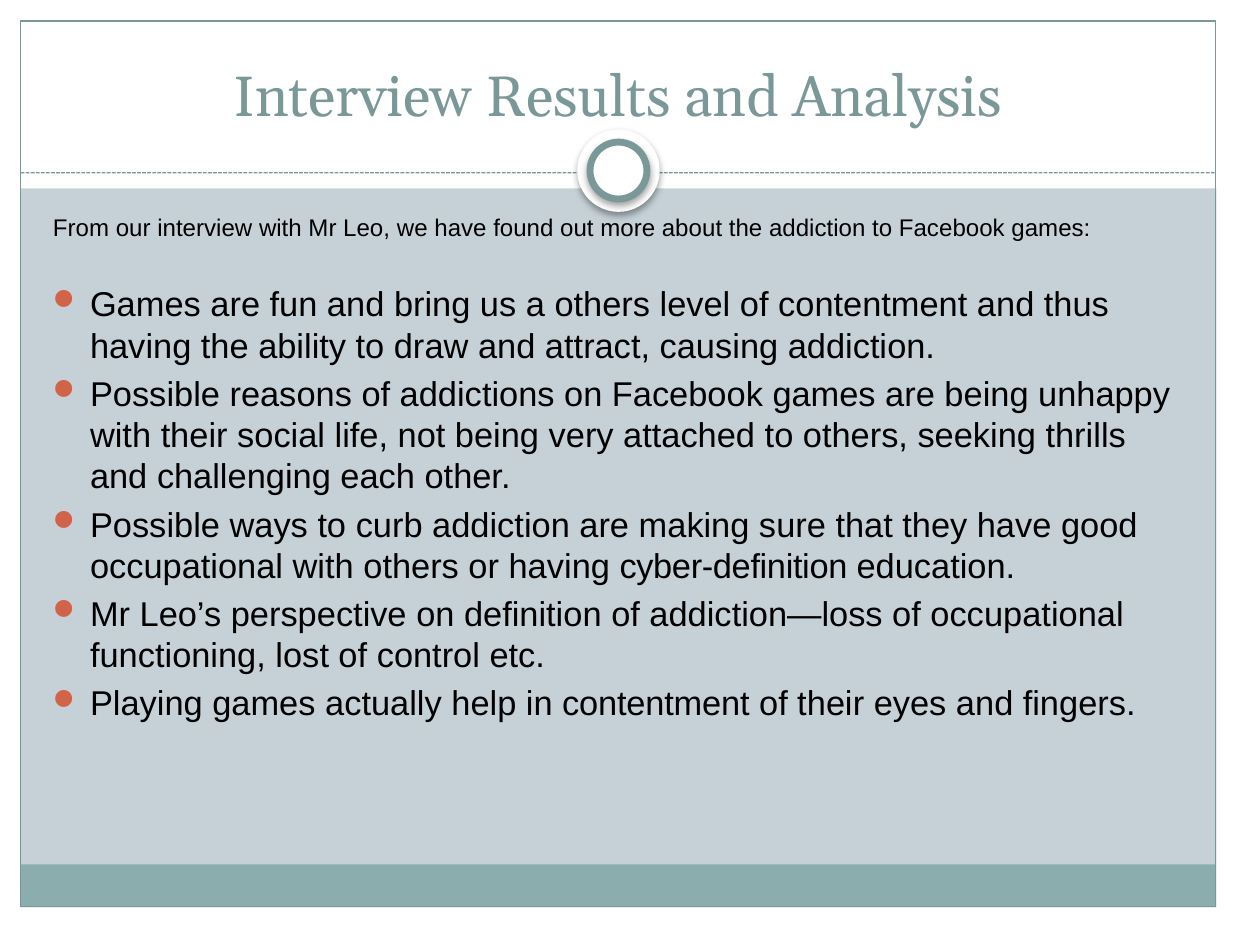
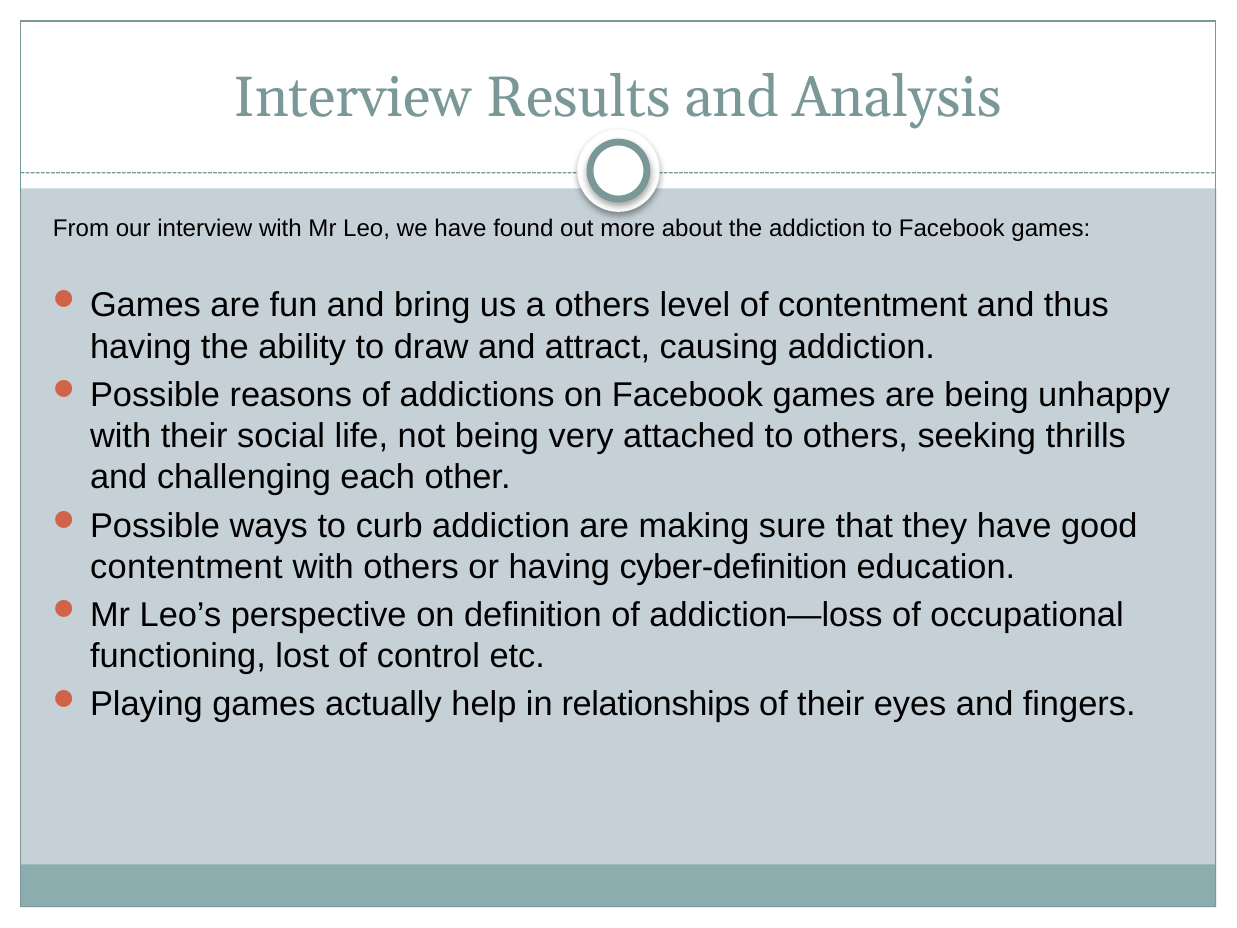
occupational at (187, 567): occupational -> contentment
in contentment: contentment -> relationships
